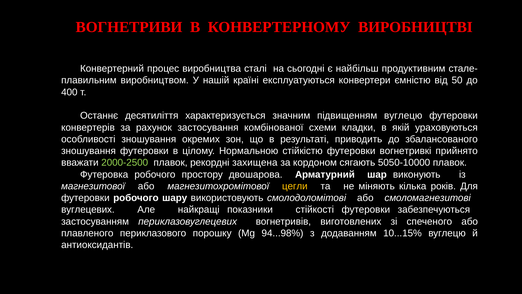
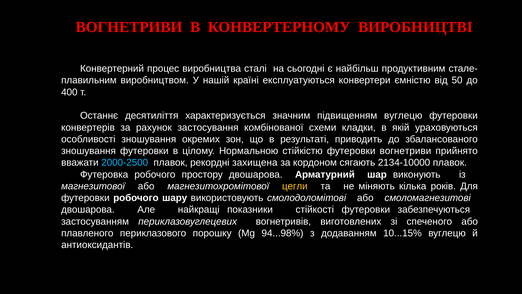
футеровки вогнетривкі: вогнетривкі -> вогнетриви
2000-2500 colour: light green -> light blue
5050-10000: 5050-10000 -> 2134-10000
вуглецевих at (88, 209): вуглецевих -> двошарова
